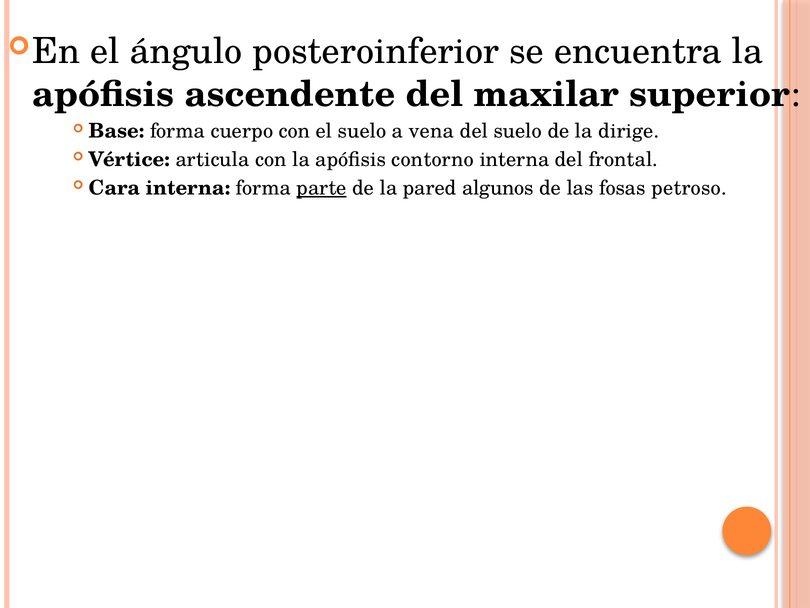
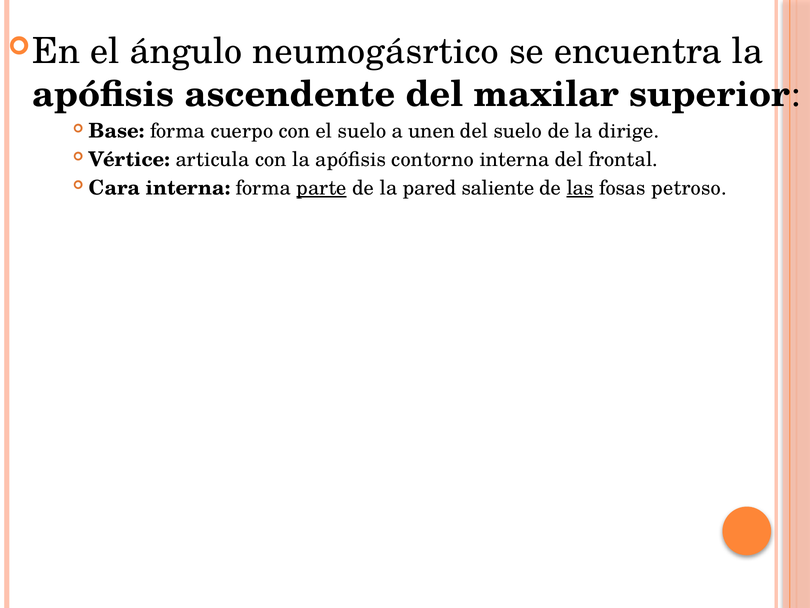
posteroinferior: posteroinferior -> neumogásrtico
vena: vena -> unen
algunos: algunos -> saliente
las underline: none -> present
